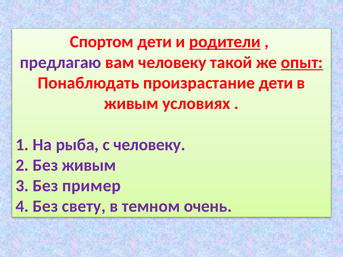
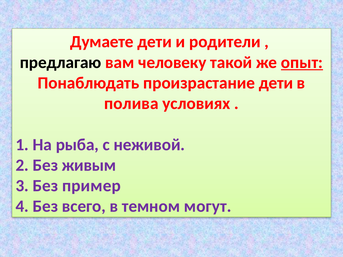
Спортом: Спортом -> Думаете
родители underline: present -> none
предлагаю colour: purple -> black
живым at (131, 104): живым -> полива
с человеку: человеку -> неживой
свету: свету -> всего
очень: очень -> могут
